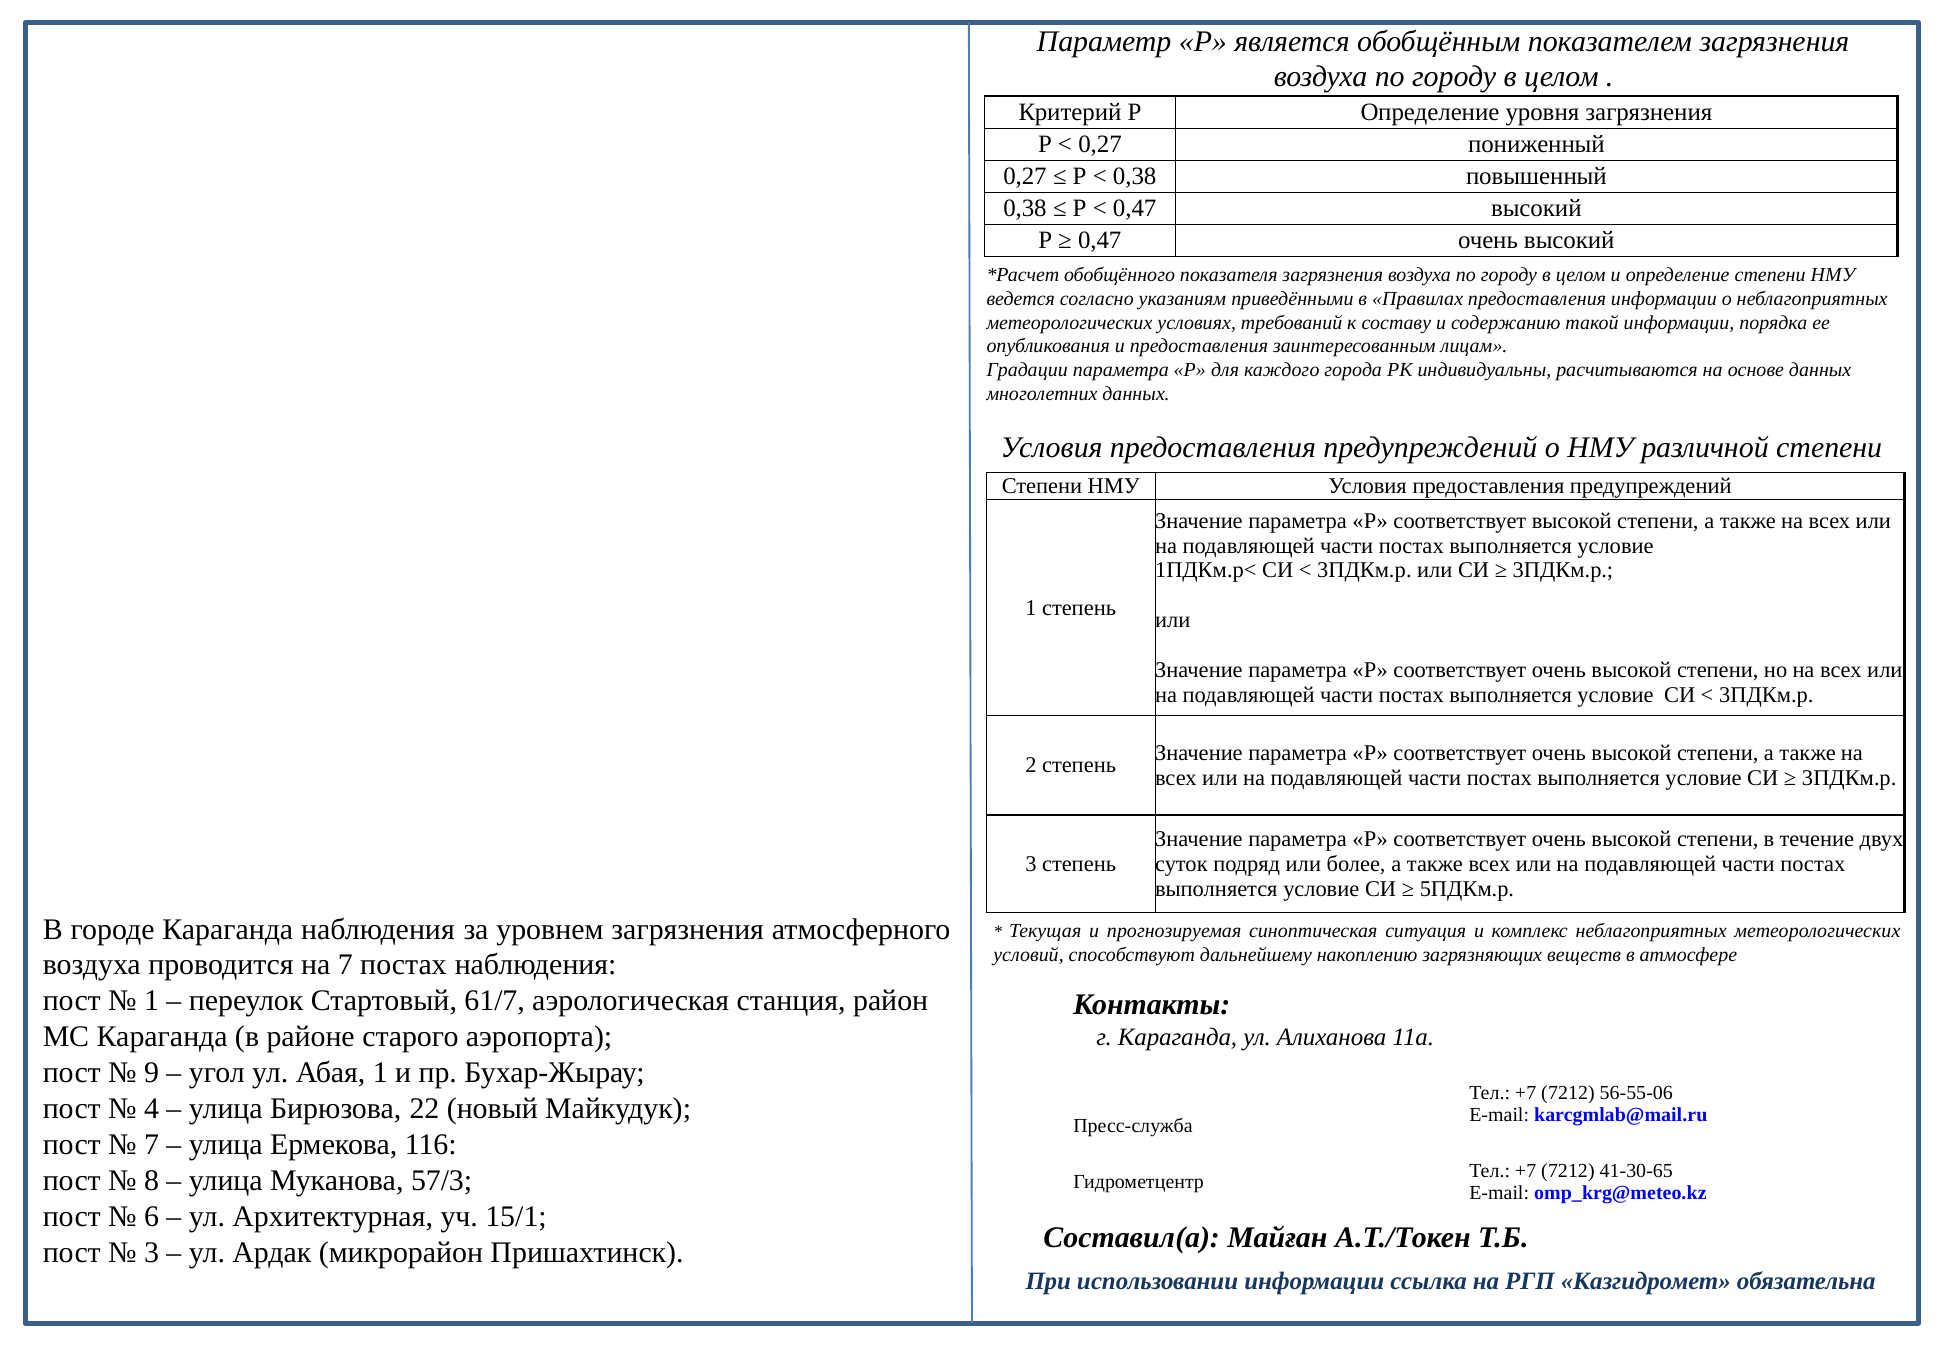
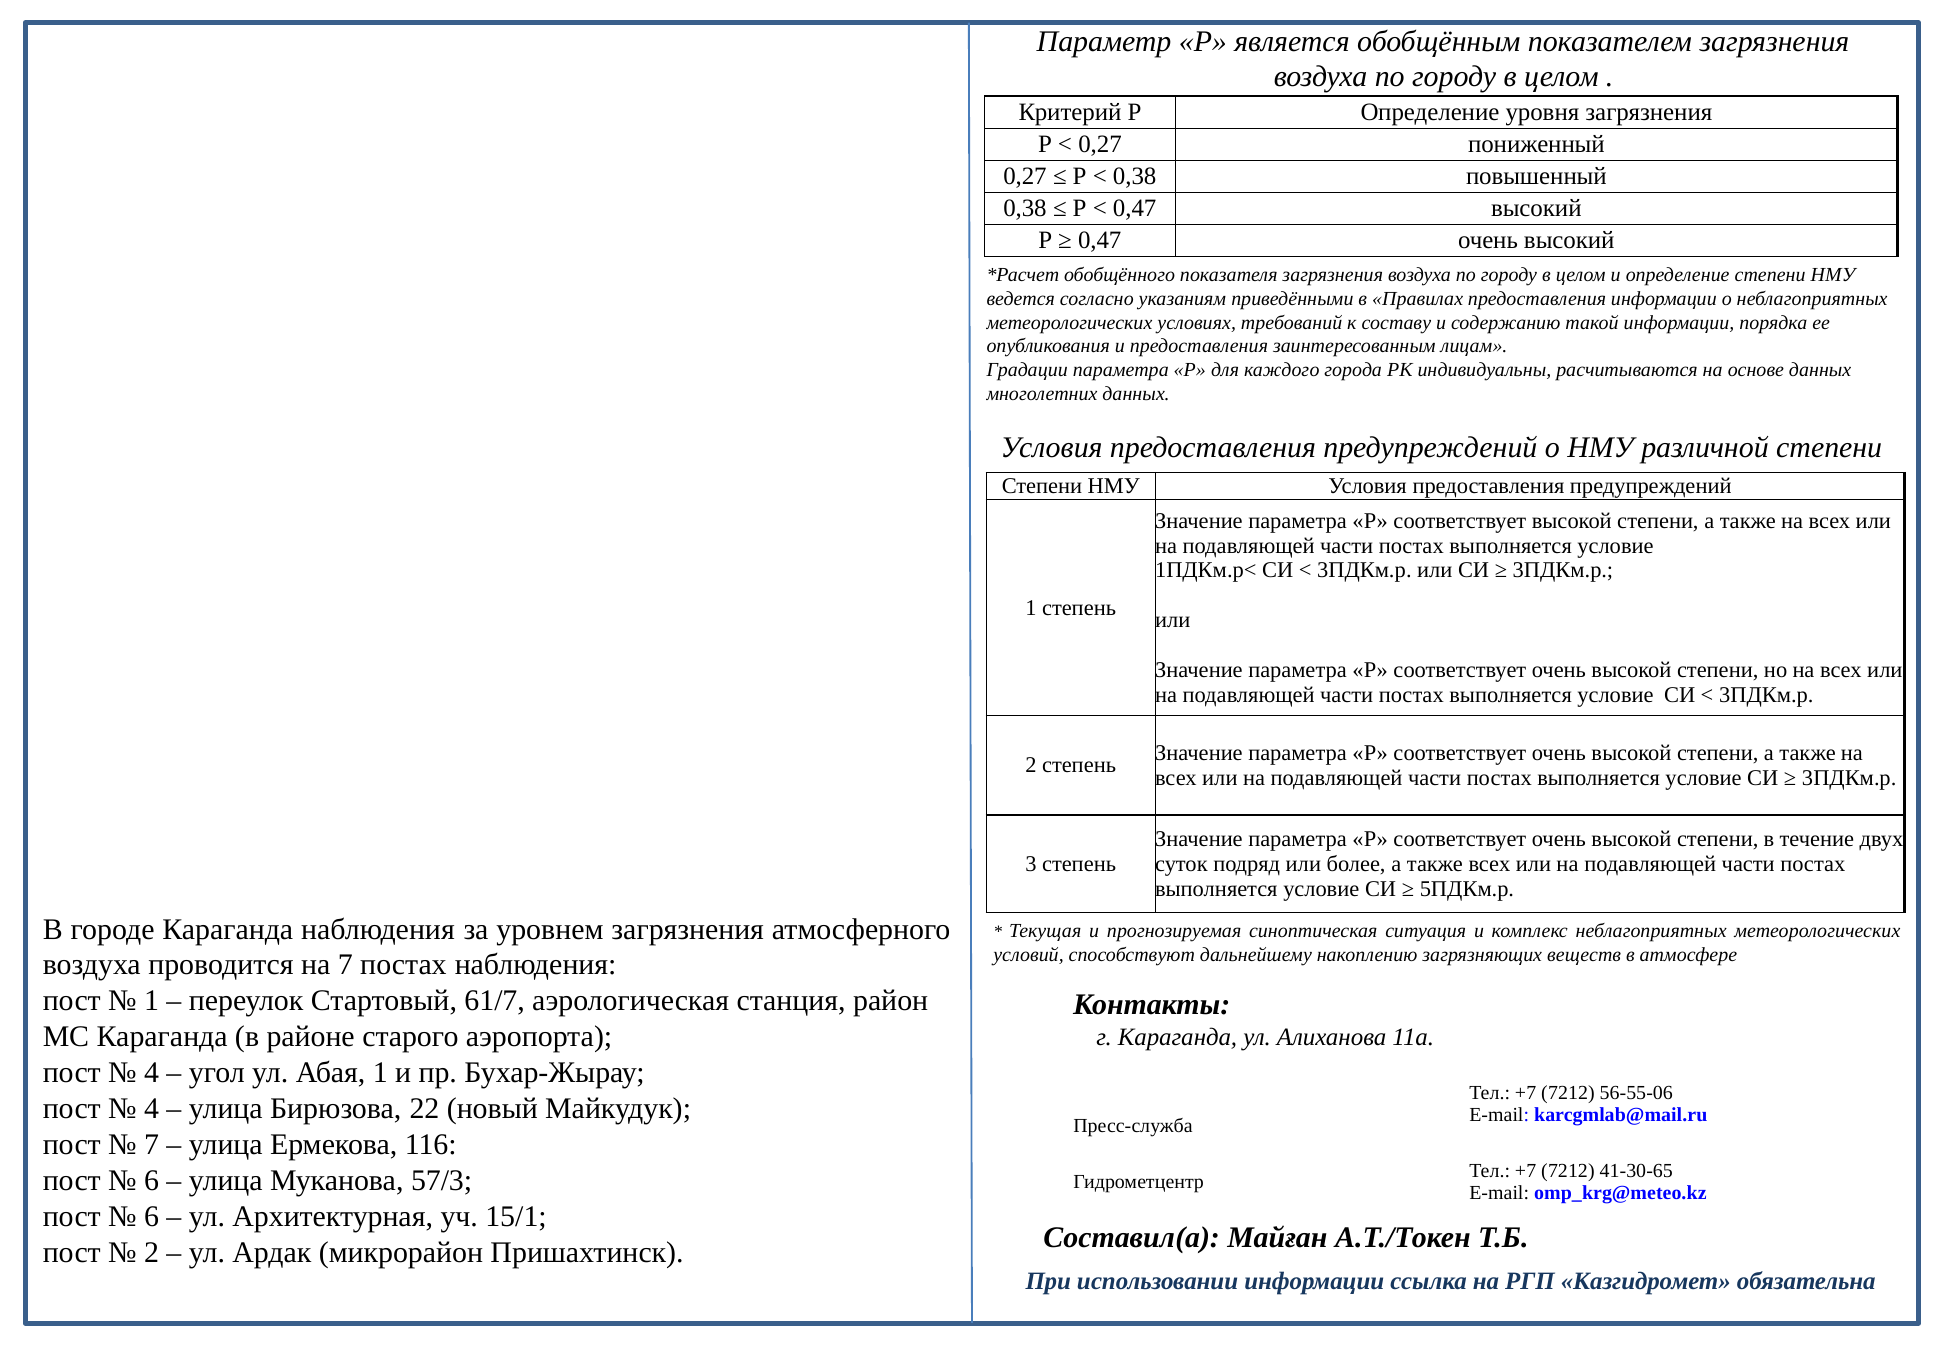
9 at (152, 1073): 9 -> 4
8 at (152, 1180): 8 -> 6
3 at (152, 1252): 3 -> 2
